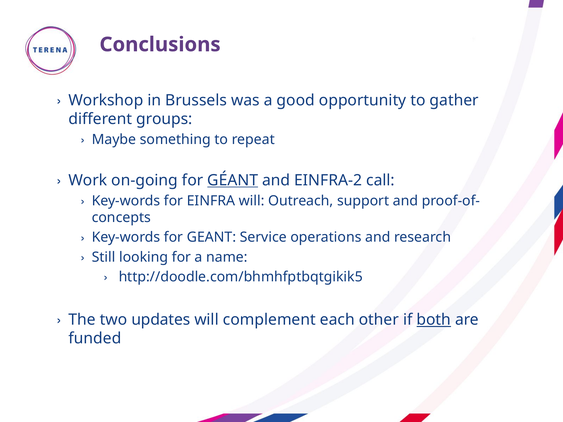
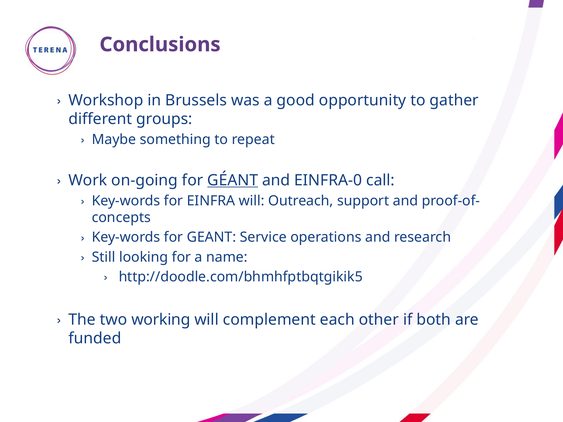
EINFRA-2: EINFRA-2 -> EINFRA-0
updates: updates -> working
both underline: present -> none
